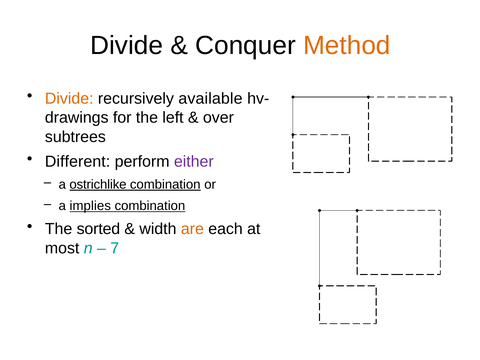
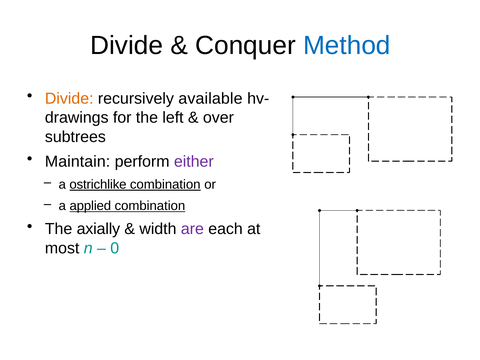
Method colour: orange -> blue
Different: Different -> Maintain
implies: implies -> applied
sorted: sorted -> axially
are colour: orange -> purple
7: 7 -> 0
